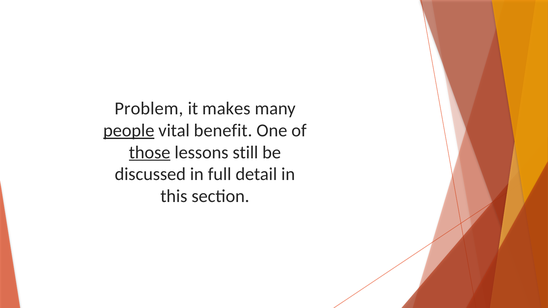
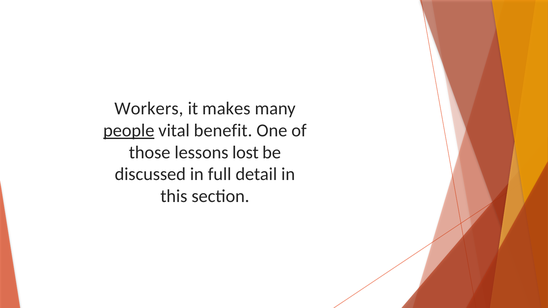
Problem: Problem -> Workers
those underline: present -> none
still: still -> lost
